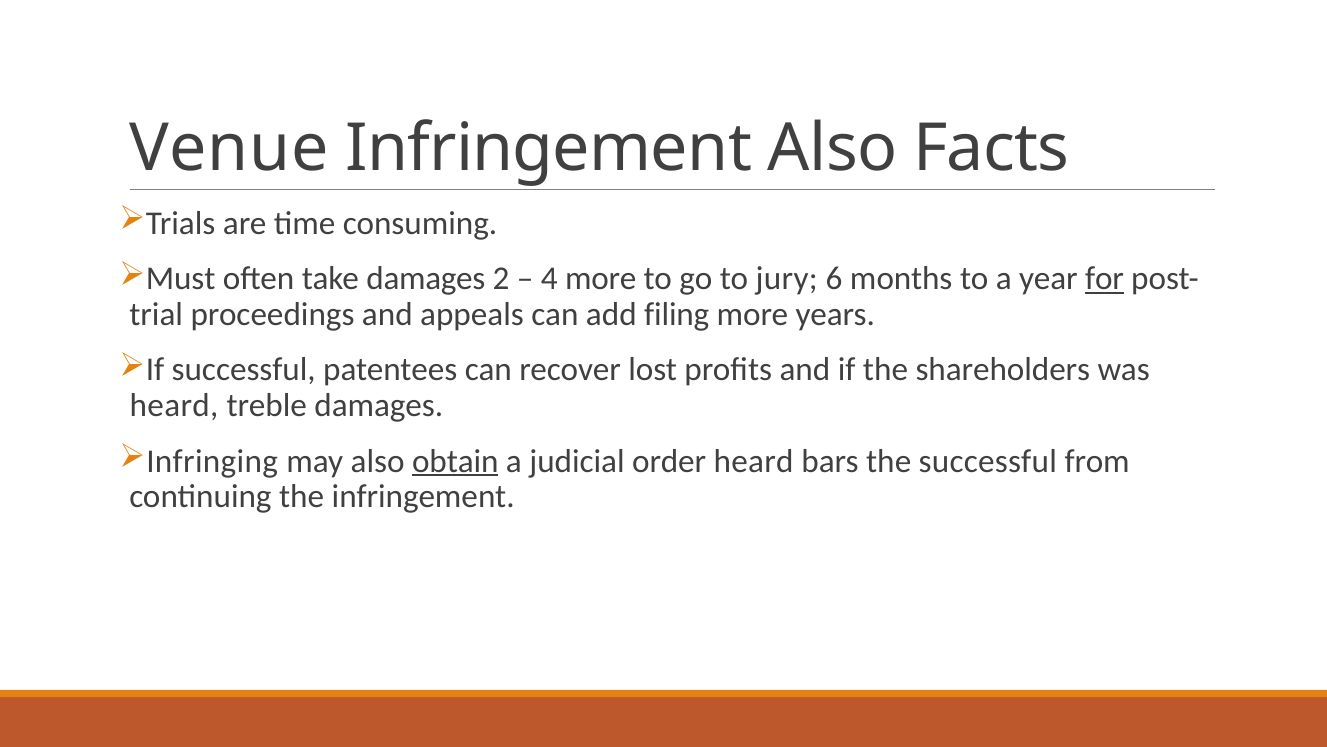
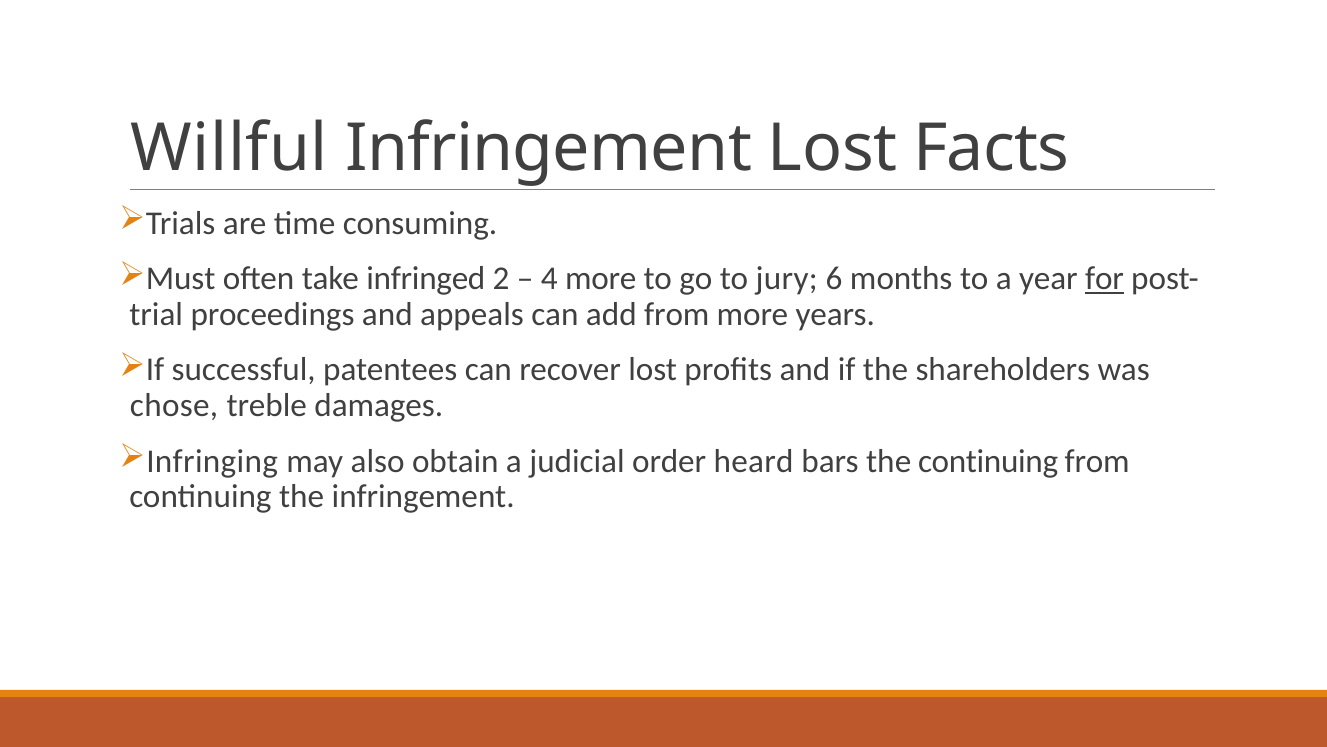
Venue: Venue -> Willful
Infringement Also: Also -> Lost
take damages: damages -> infringed
add filing: filing -> from
heard at (174, 406): heard -> chose
obtain underline: present -> none
the successful: successful -> continuing
